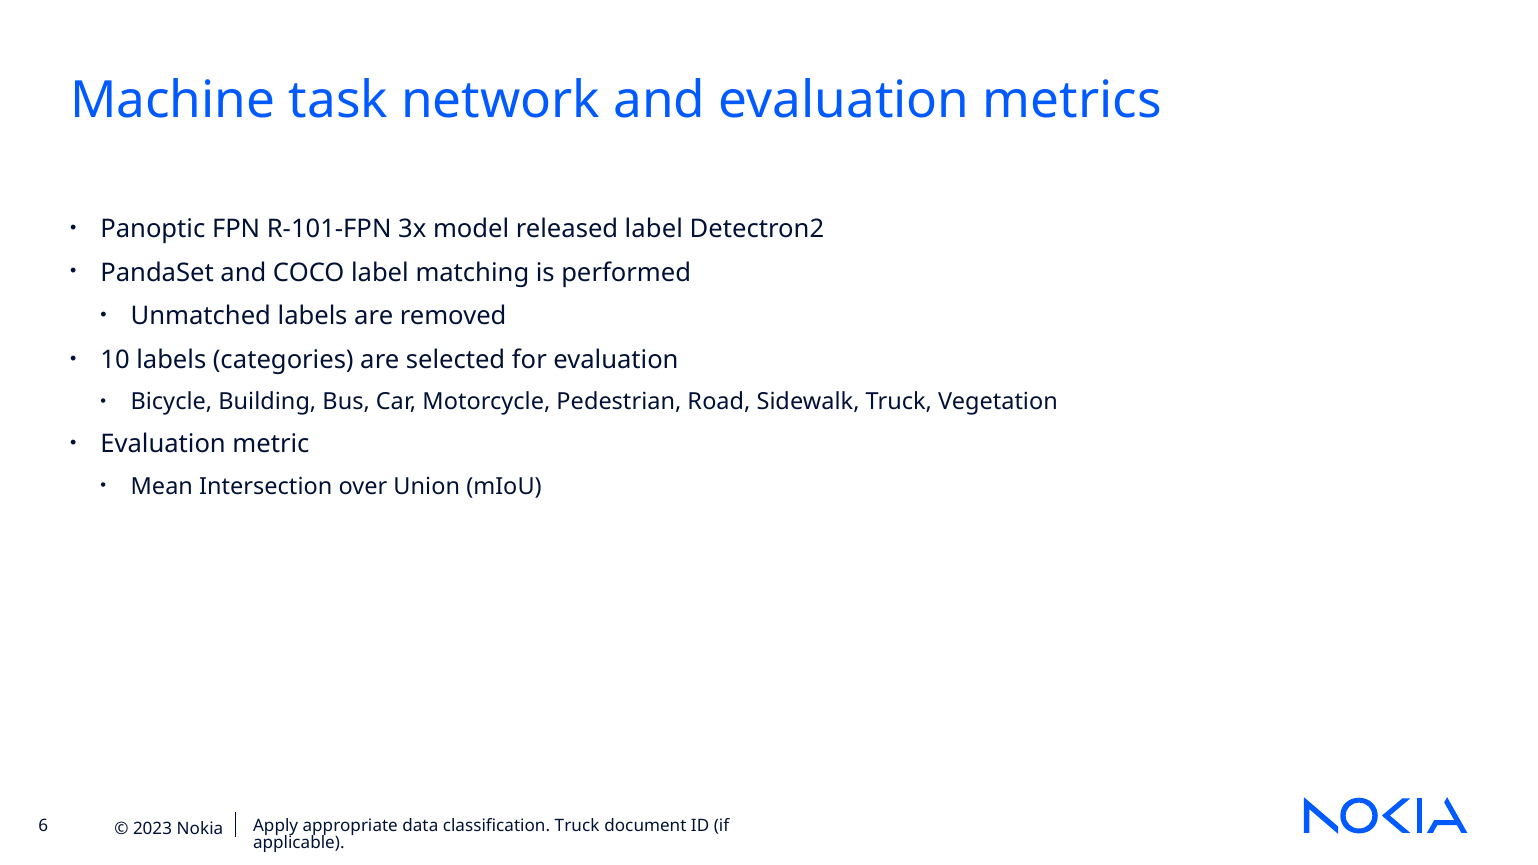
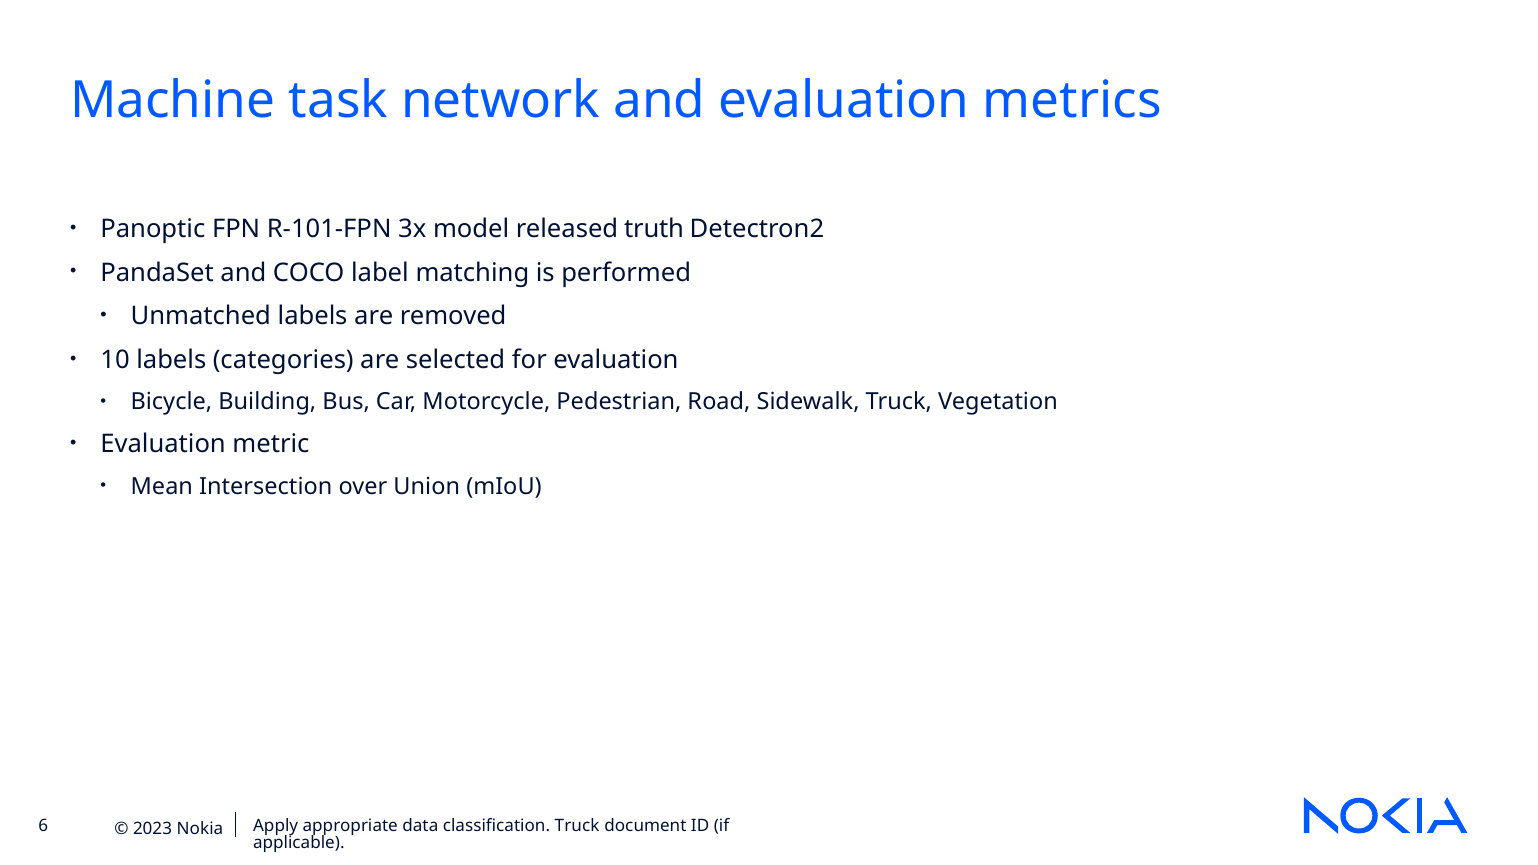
released label: label -> truth
